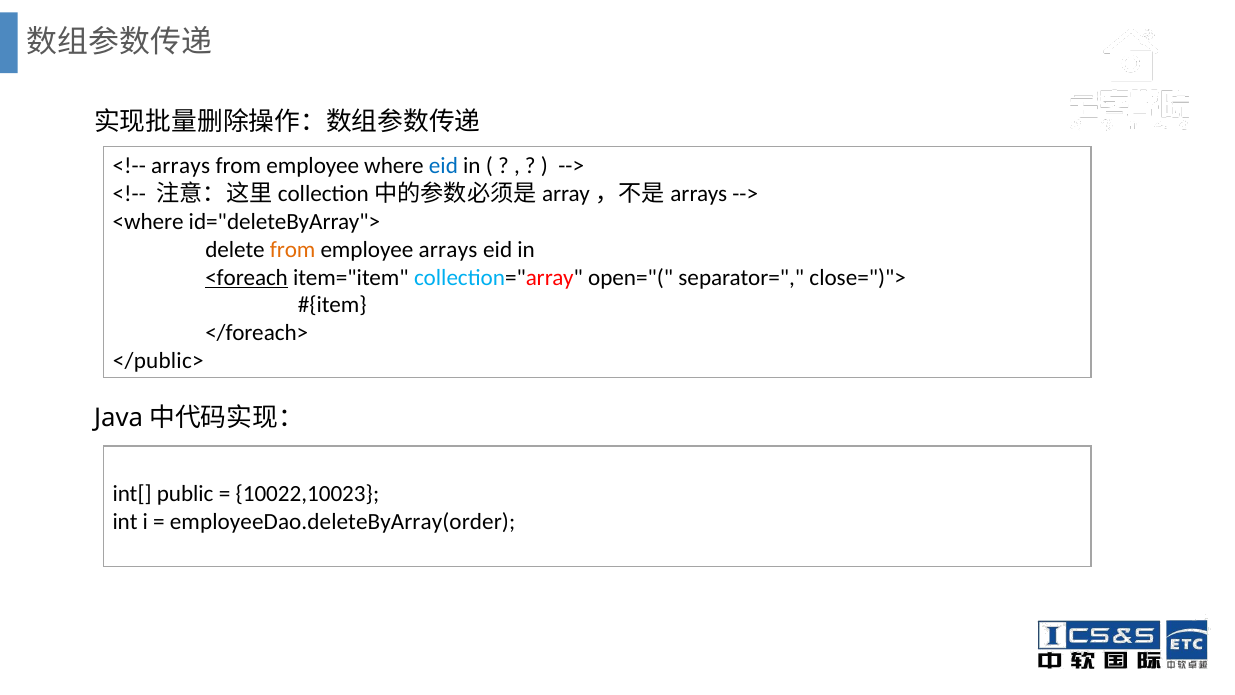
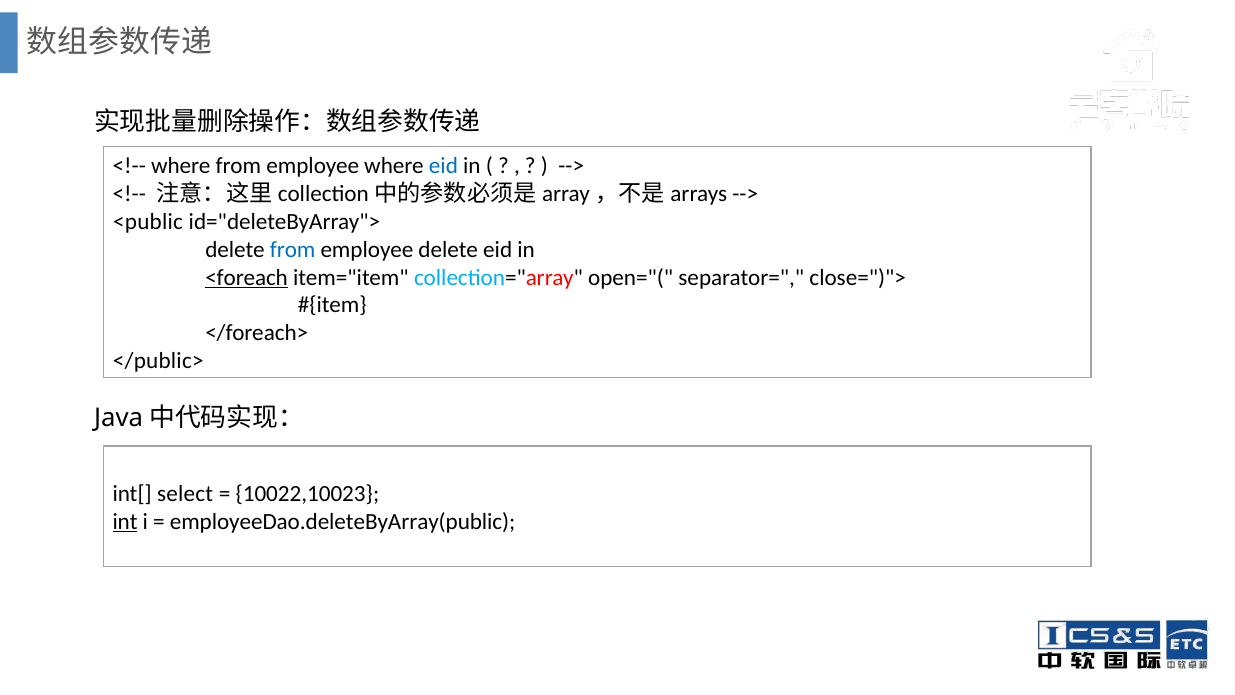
arrays at (181, 166): arrays -> where
<where: <where -> <public
from at (293, 250) colour: orange -> blue
employee arrays: arrays -> delete
public: public -> select
int underline: none -> present
employeeDao.deleteByArray(order: employeeDao.deleteByArray(order -> employeeDao.deleteByArray(public
